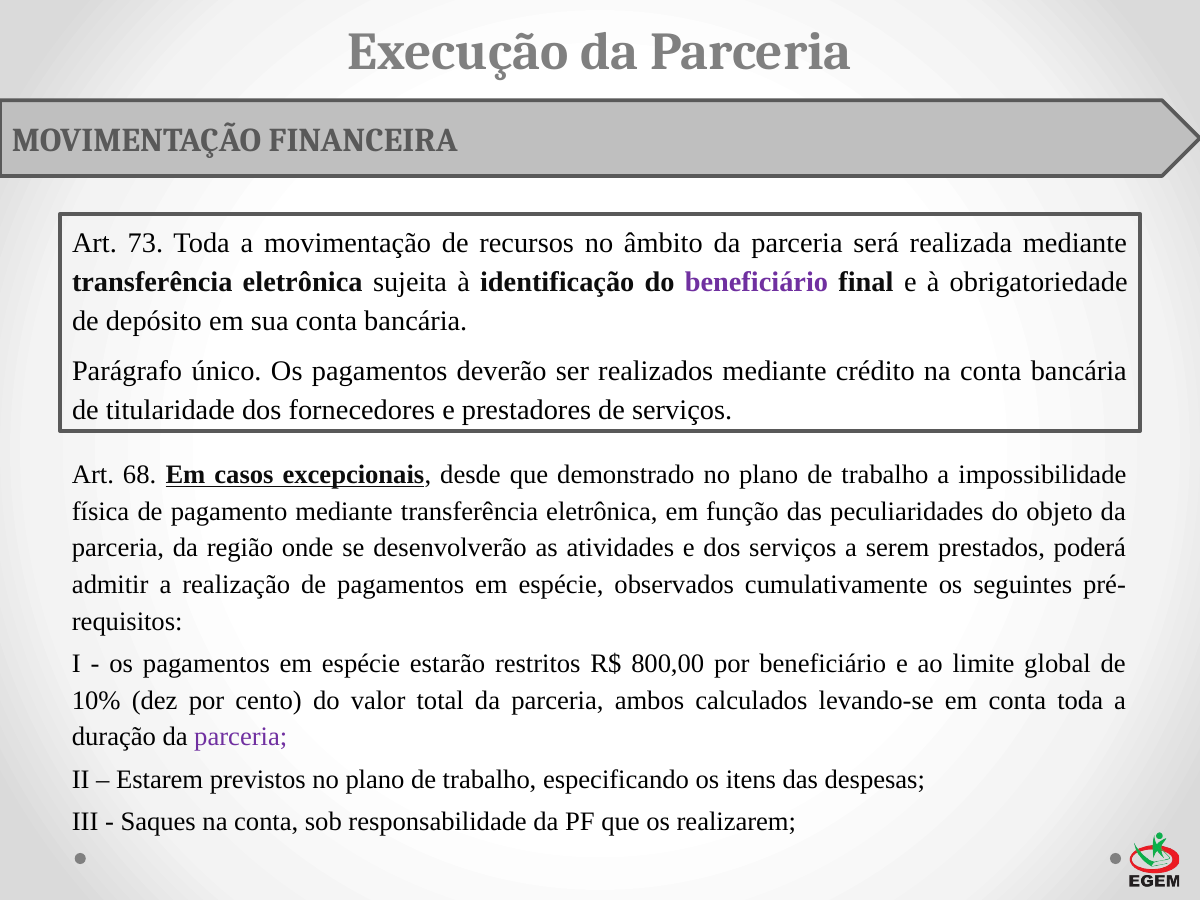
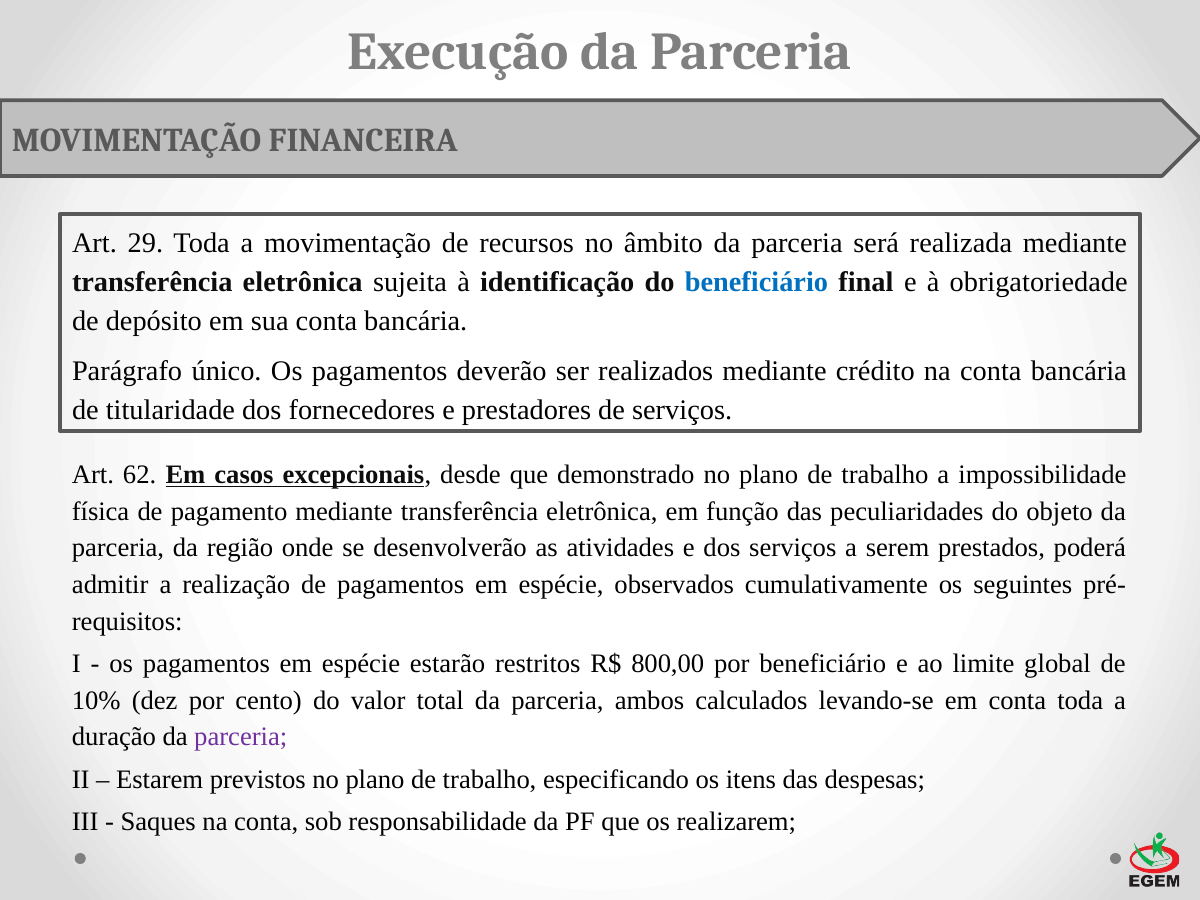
73: 73 -> 29
beneficiário at (756, 282) colour: purple -> blue
68: 68 -> 62
